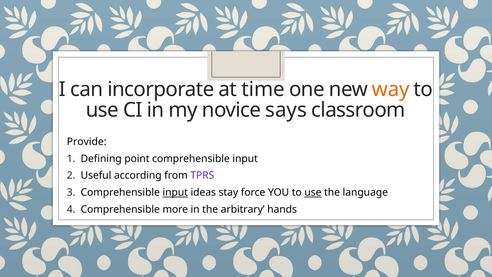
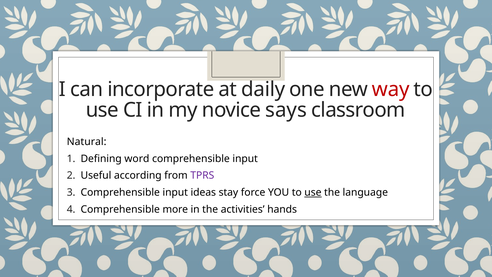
time: time -> daily
way colour: orange -> red
Provide: Provide -> Natural
point: point -> word
input at (175, 192) underline: present -> none
arbitrary: arbitrary -> activities
